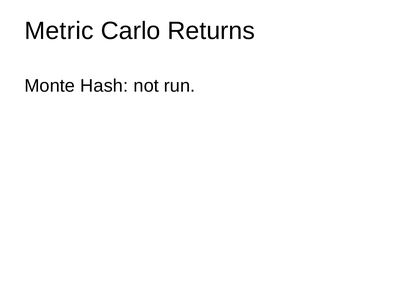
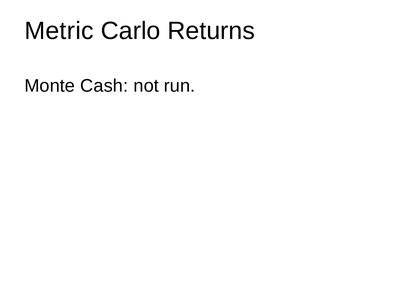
Hash: Hash -> Cash
